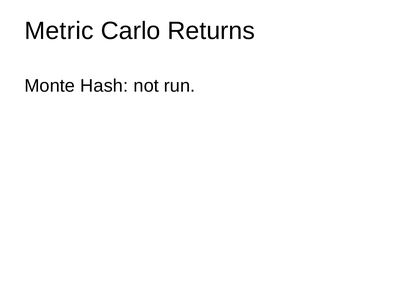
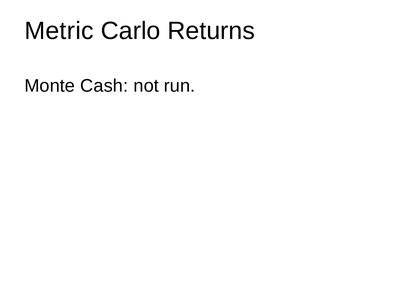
Hash: Hash -> Cash
